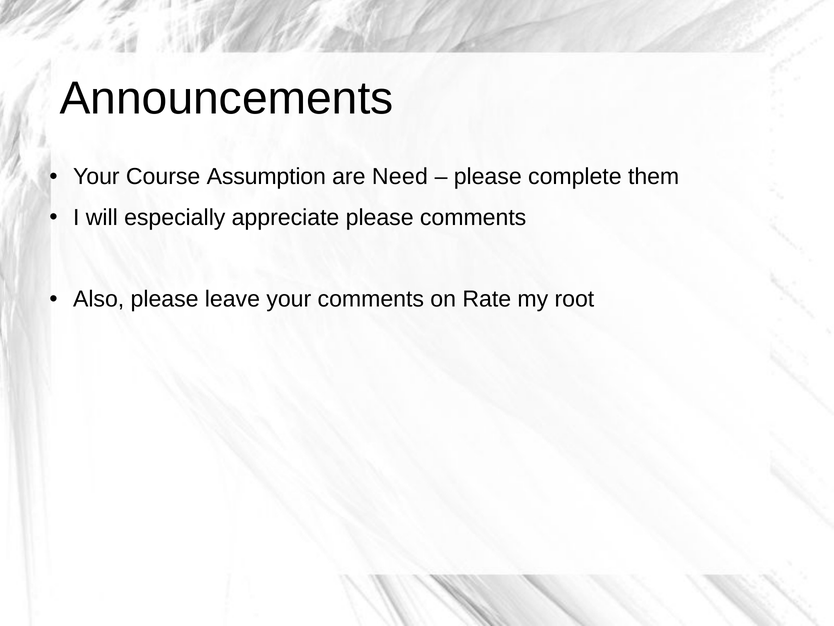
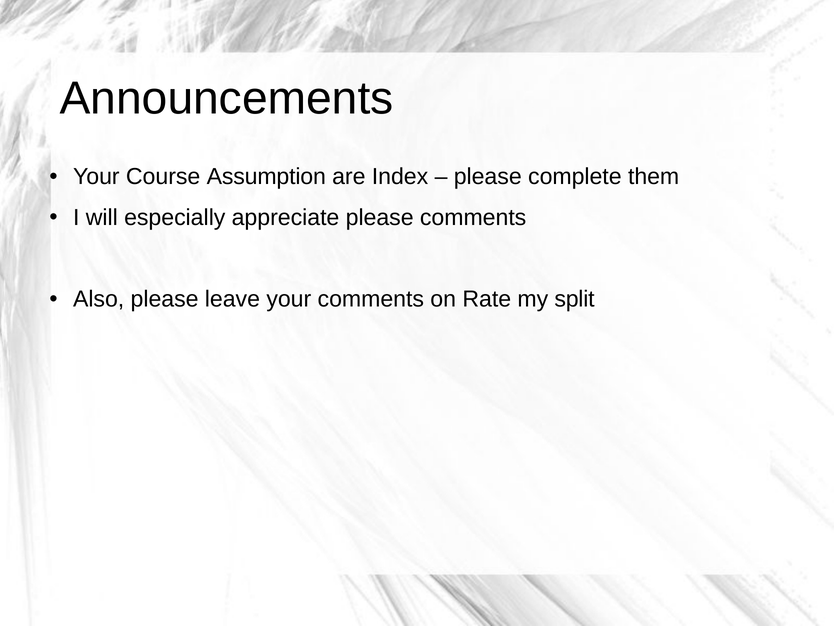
Need: Need -> Index
root: root -> split
